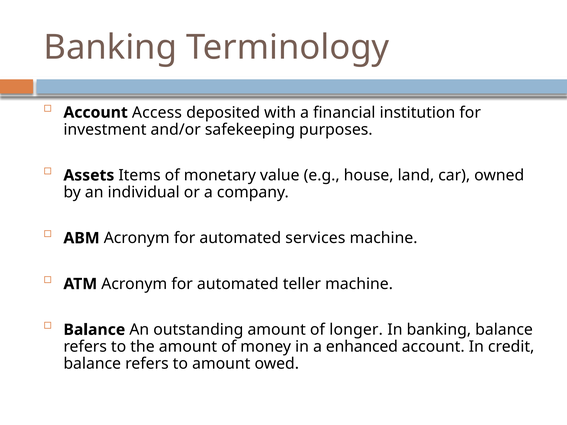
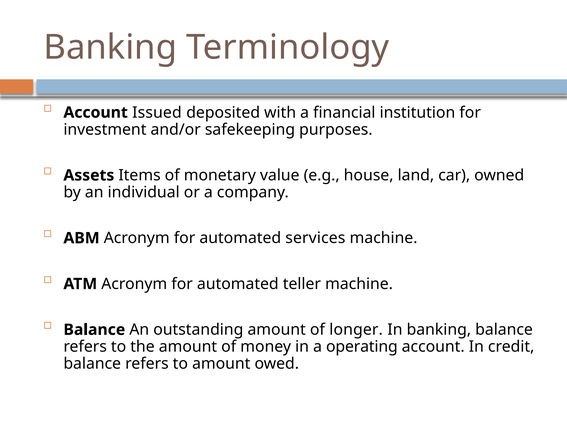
Access: Access -> Issued
enhanced: enhanced -> operating
